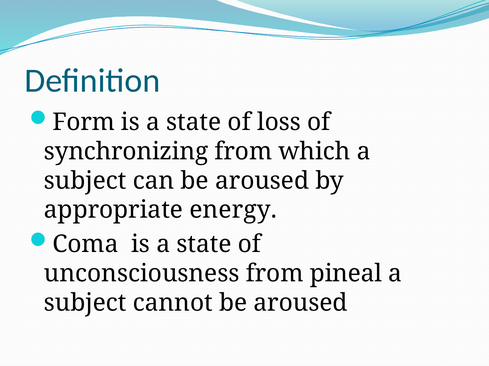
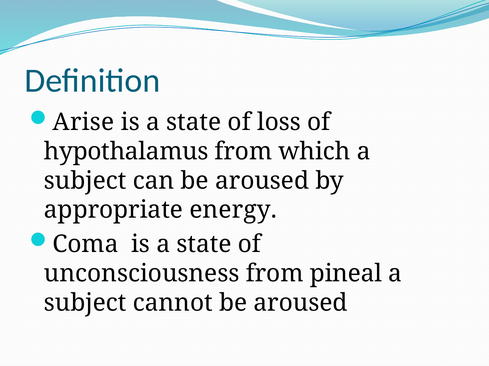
Form: Form -> Arise
synchronizing: synchronizing -> hypothalamus
